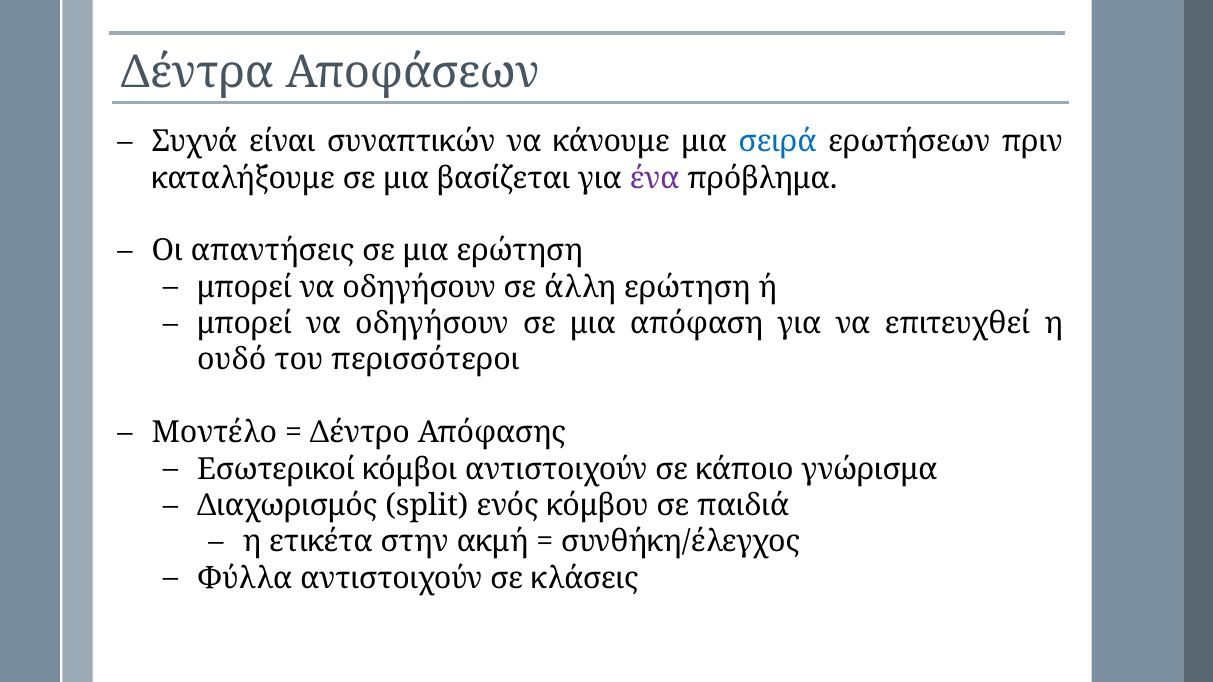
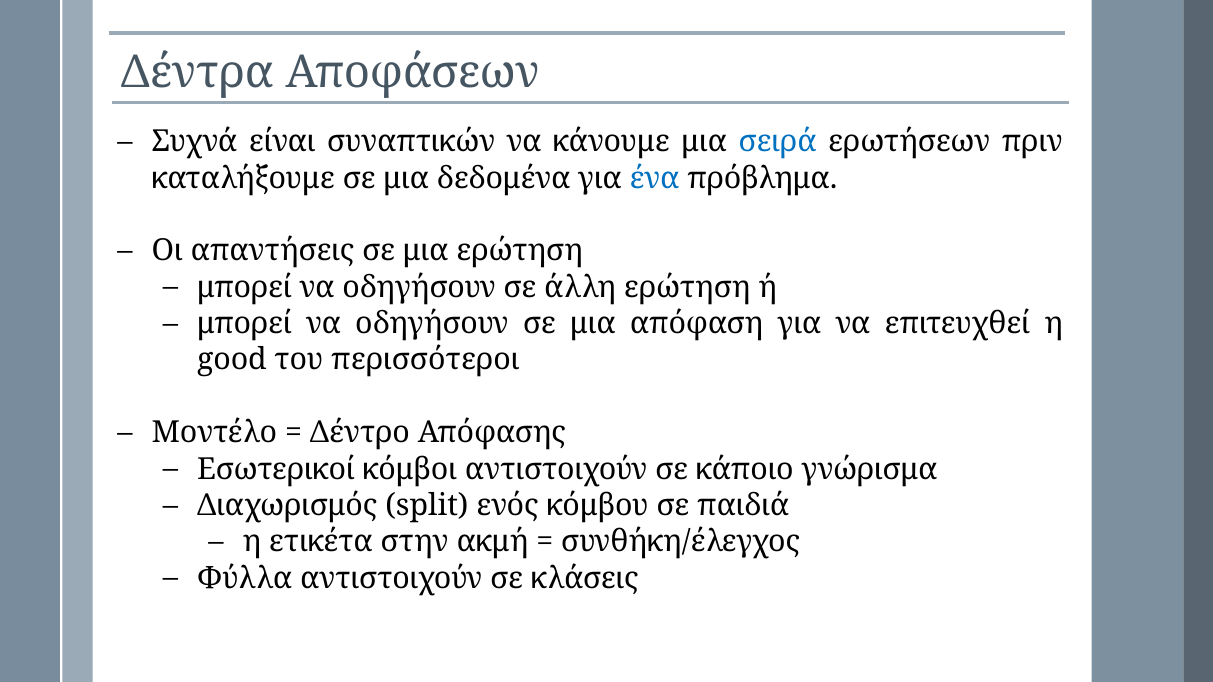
βασίζεται: βασίζεται -> δεδομένα
ένα colour: purple -> blue
ουδό: ουδό -> good
